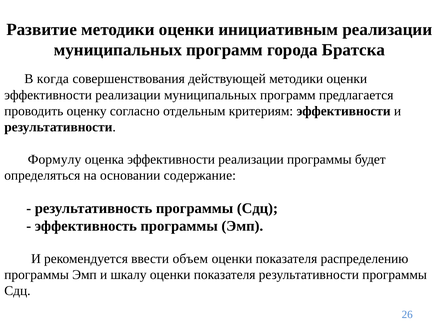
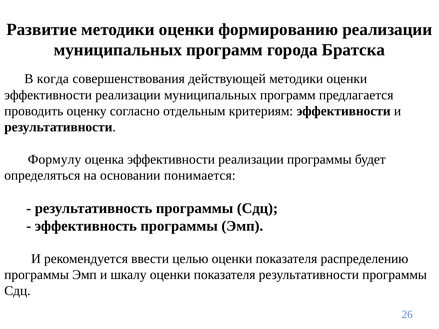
инициативным: инициативным -> формированию
содержание: содержание -> понимается
объем: объем -> целью
